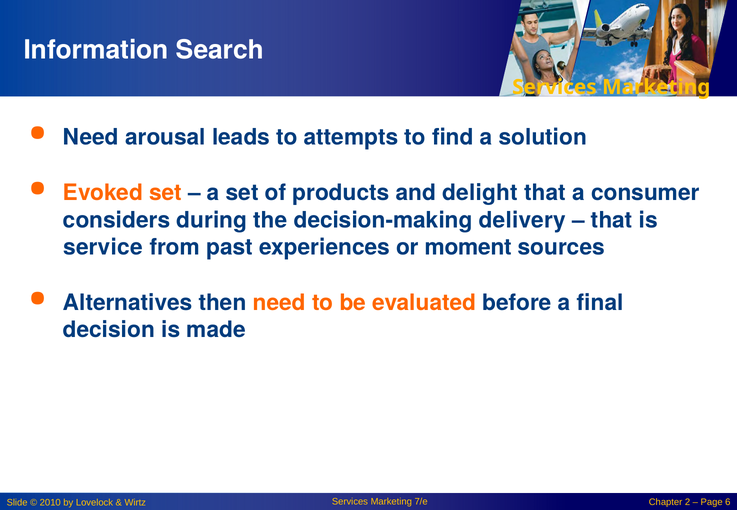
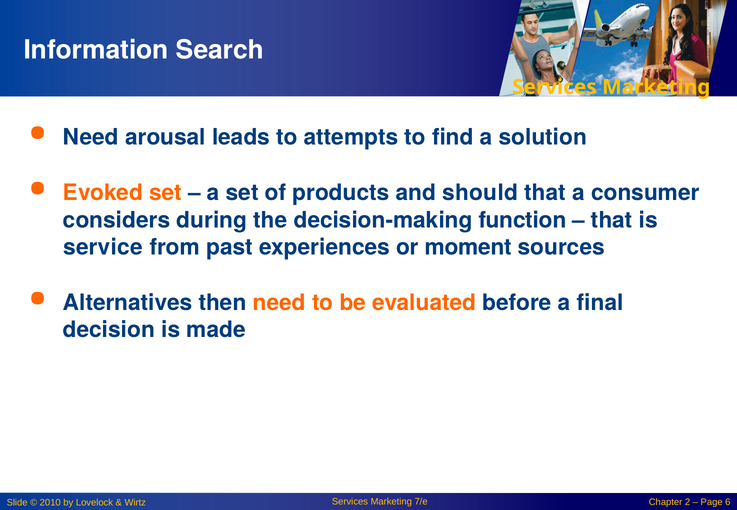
delight: delight -> should
delivery: delivery -> function
